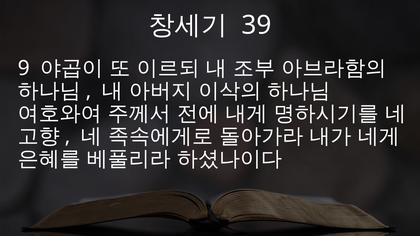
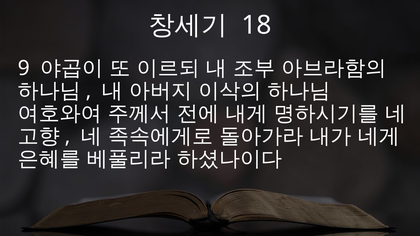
39: 39 -> 18
